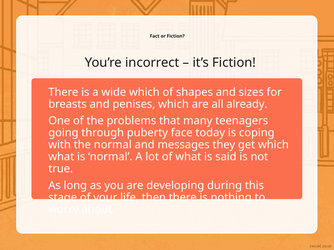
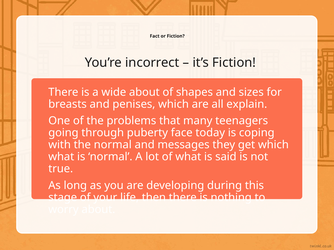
wide which: which -> about
already: already -> explain
